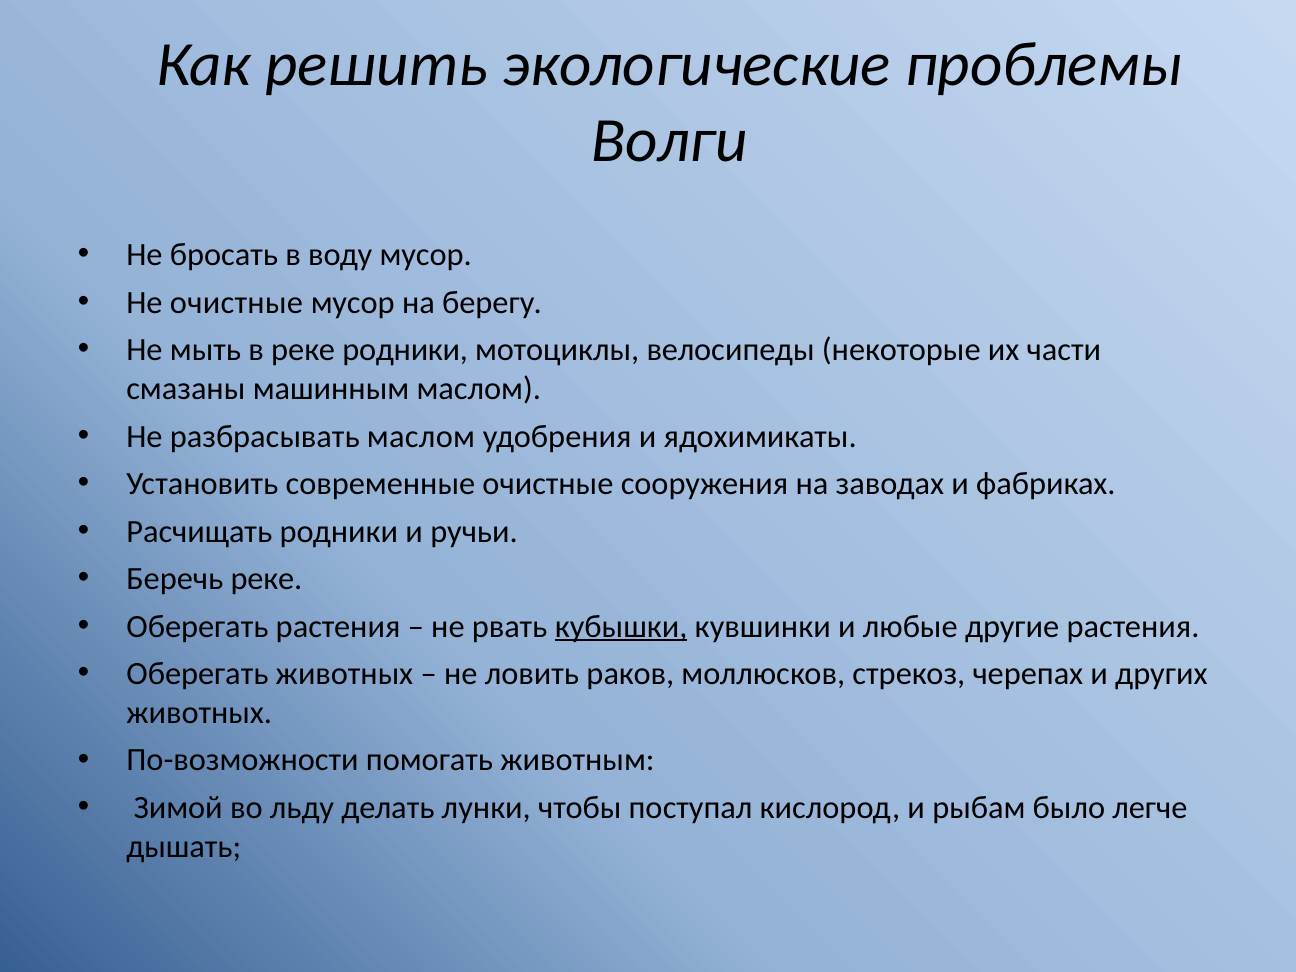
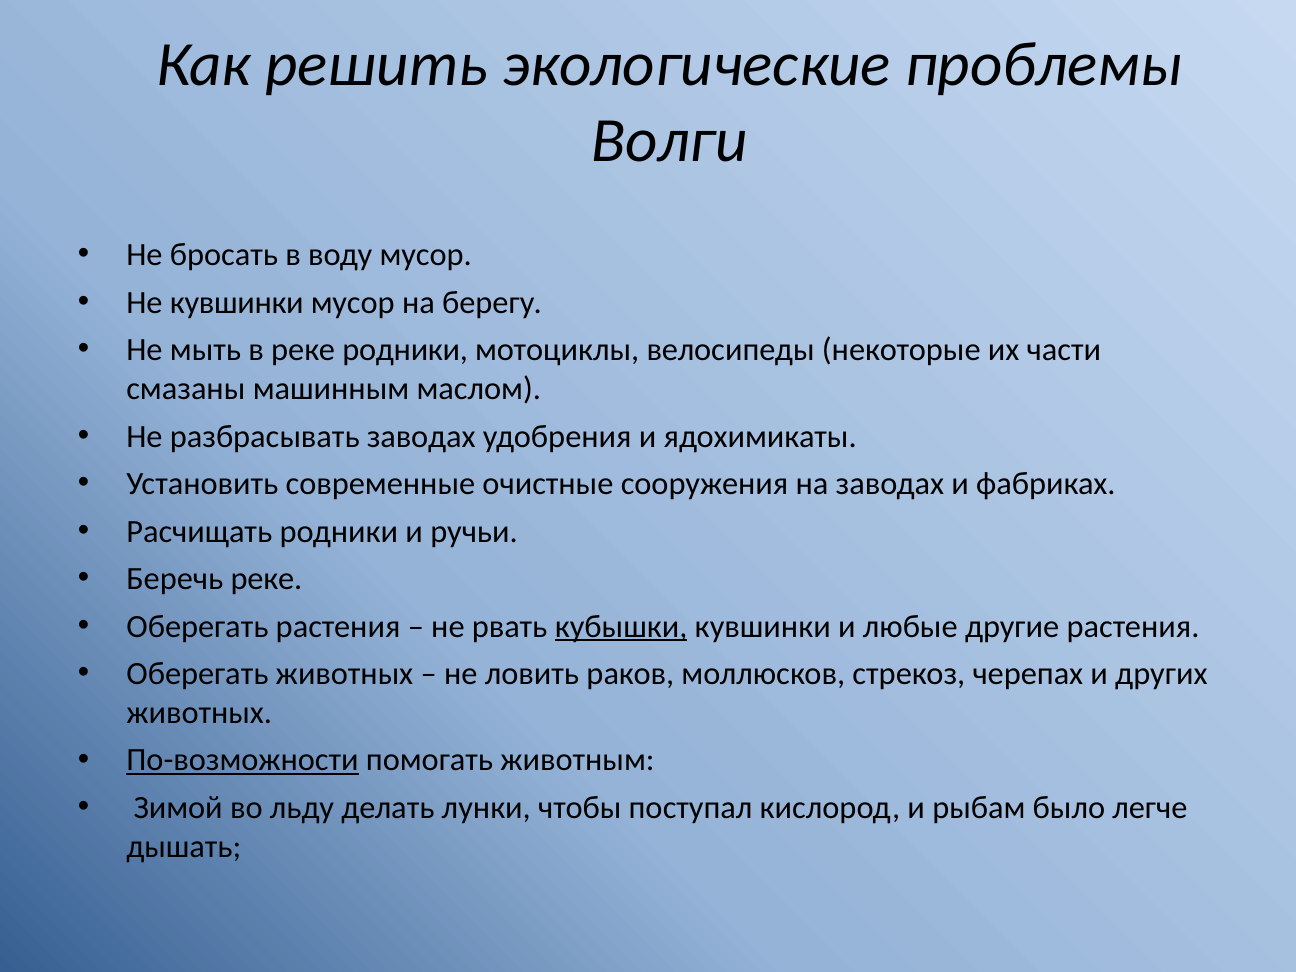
Не очистные: очистные -> кувшинки
разбрасывать маслом: маслом -> заводах
По-возможности underline: none -> present
